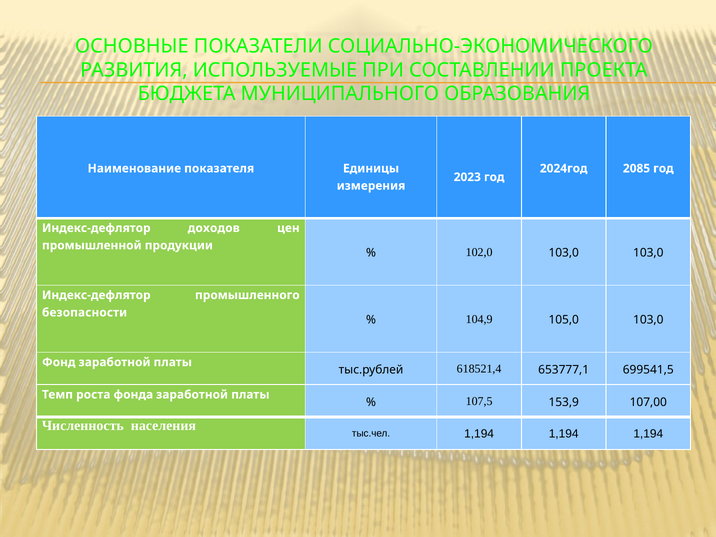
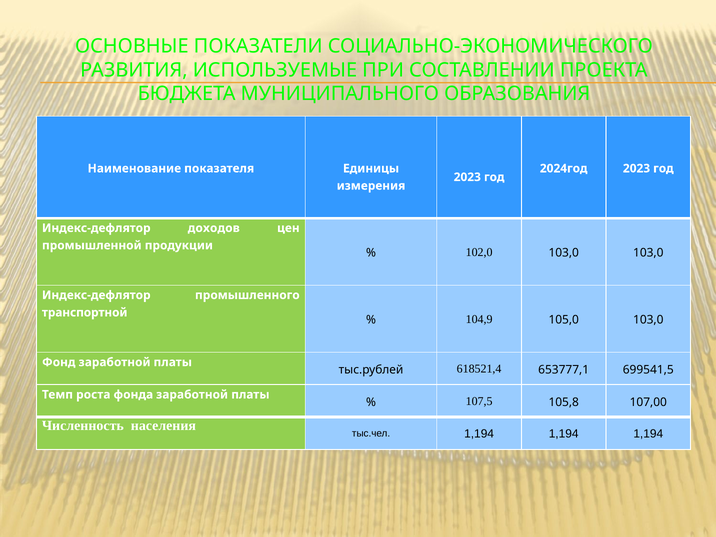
2024год 2085: 2085 -> 2023
безопасности: безопасности -> транспортной
153,9: 153,9 -> 105,8
